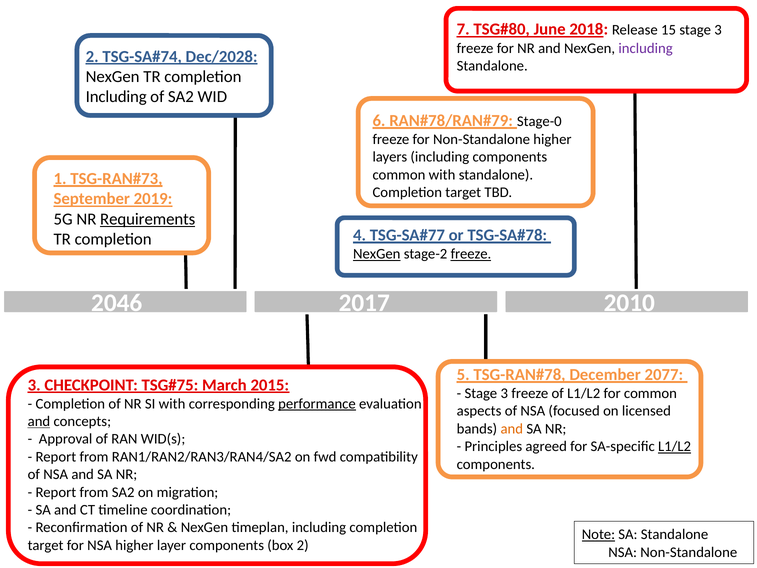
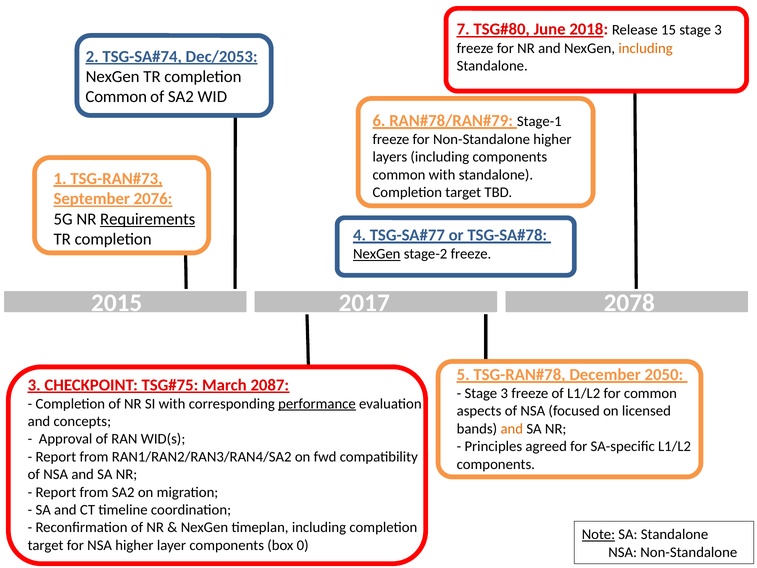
including at (646, 48) colour: purple -> orange
Dec/2028: Dec/2028 -> Dec/2053
Including at (116, 97): Including -> Common
Stage-0: Stage-0 -> Stage-1
2019: 2019 -> 2076
freeze at (471, 254) underline: present -> none
2046: 2046 -> 2015
2010: 2010 -> 2078
2077: 2077 -> 2050
2015: 2015 -> 2087
and at (39, 421) underline: present -> none
L1/L2 at (675, 446) underline: present -> none
box 2: 2 -> 0
